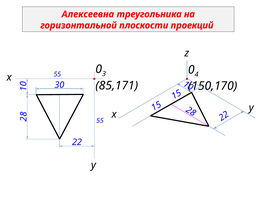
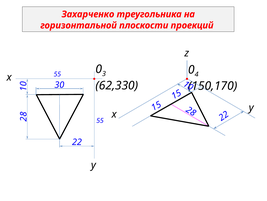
Алексеевна: Алексеевна -> Захарченко
85,171: 85,171 -> 62,330
